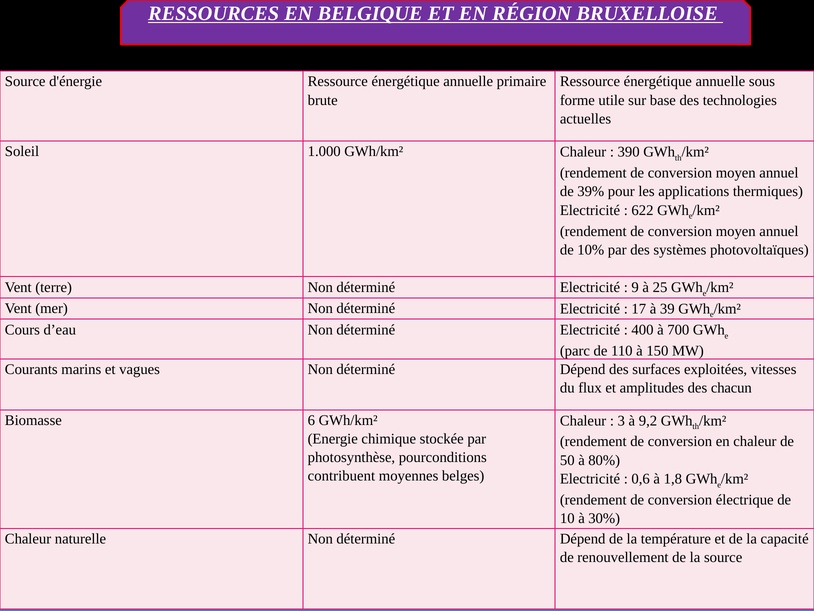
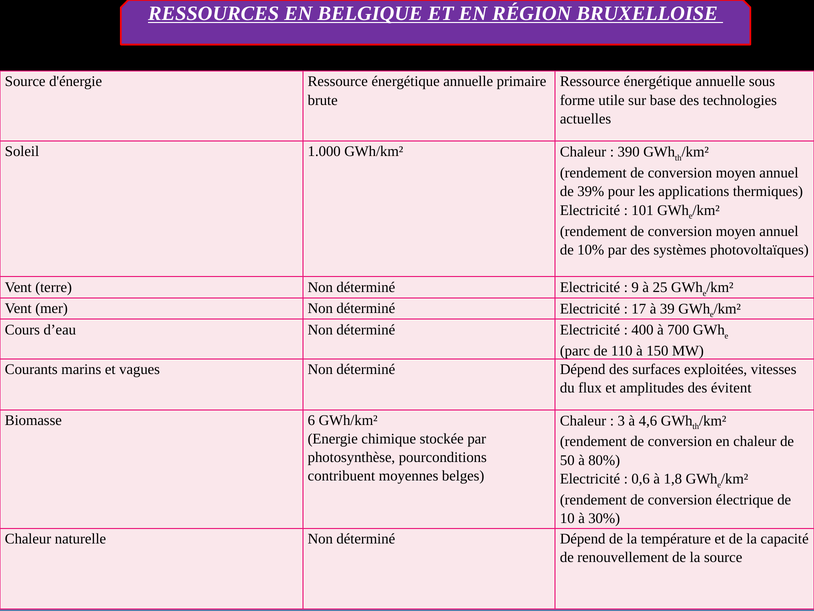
622: 622 -> 101
chacun: chacun -> évitent
9,2: 9,2 -> 4,6
